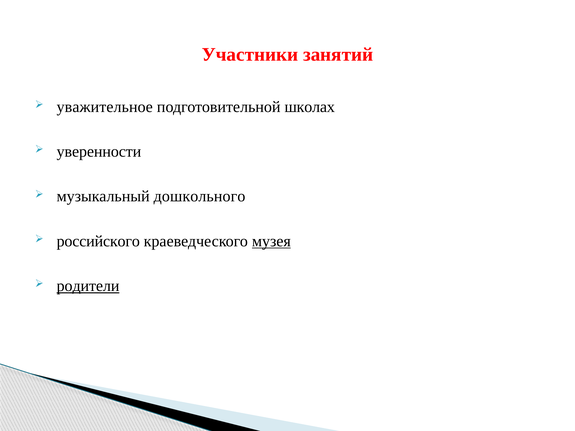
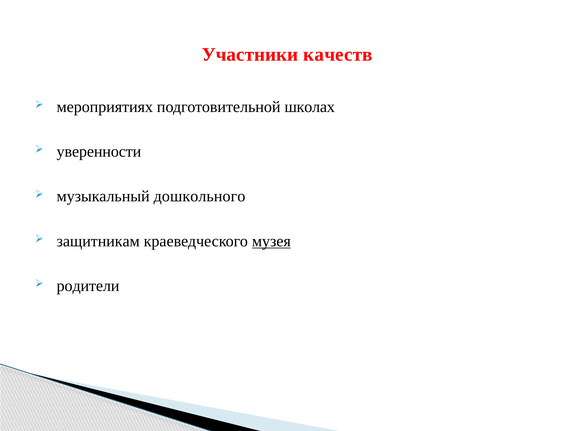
занятий: занятий -> качеств
уважительное: уважительное -> мероприятиях
российского: российского -> защитникам
родители underline: present -> none
